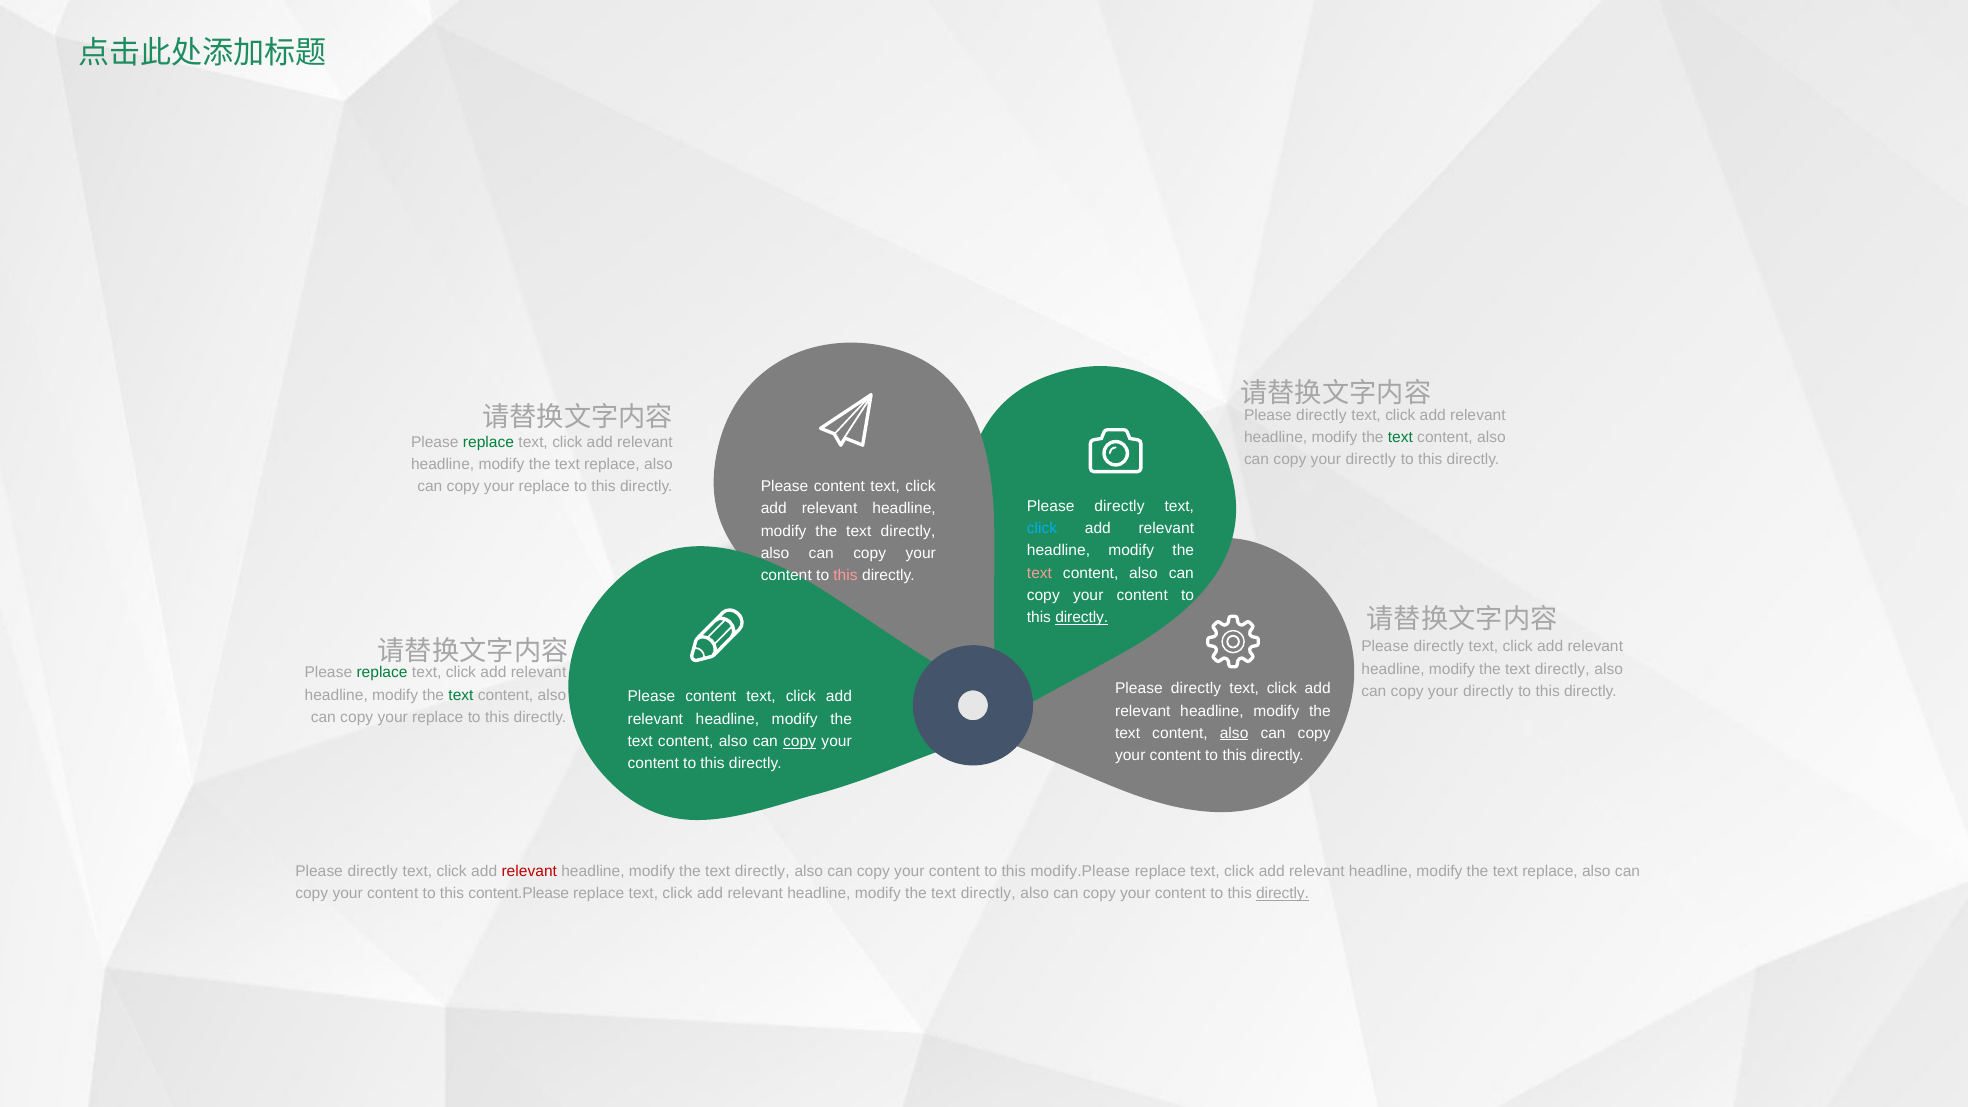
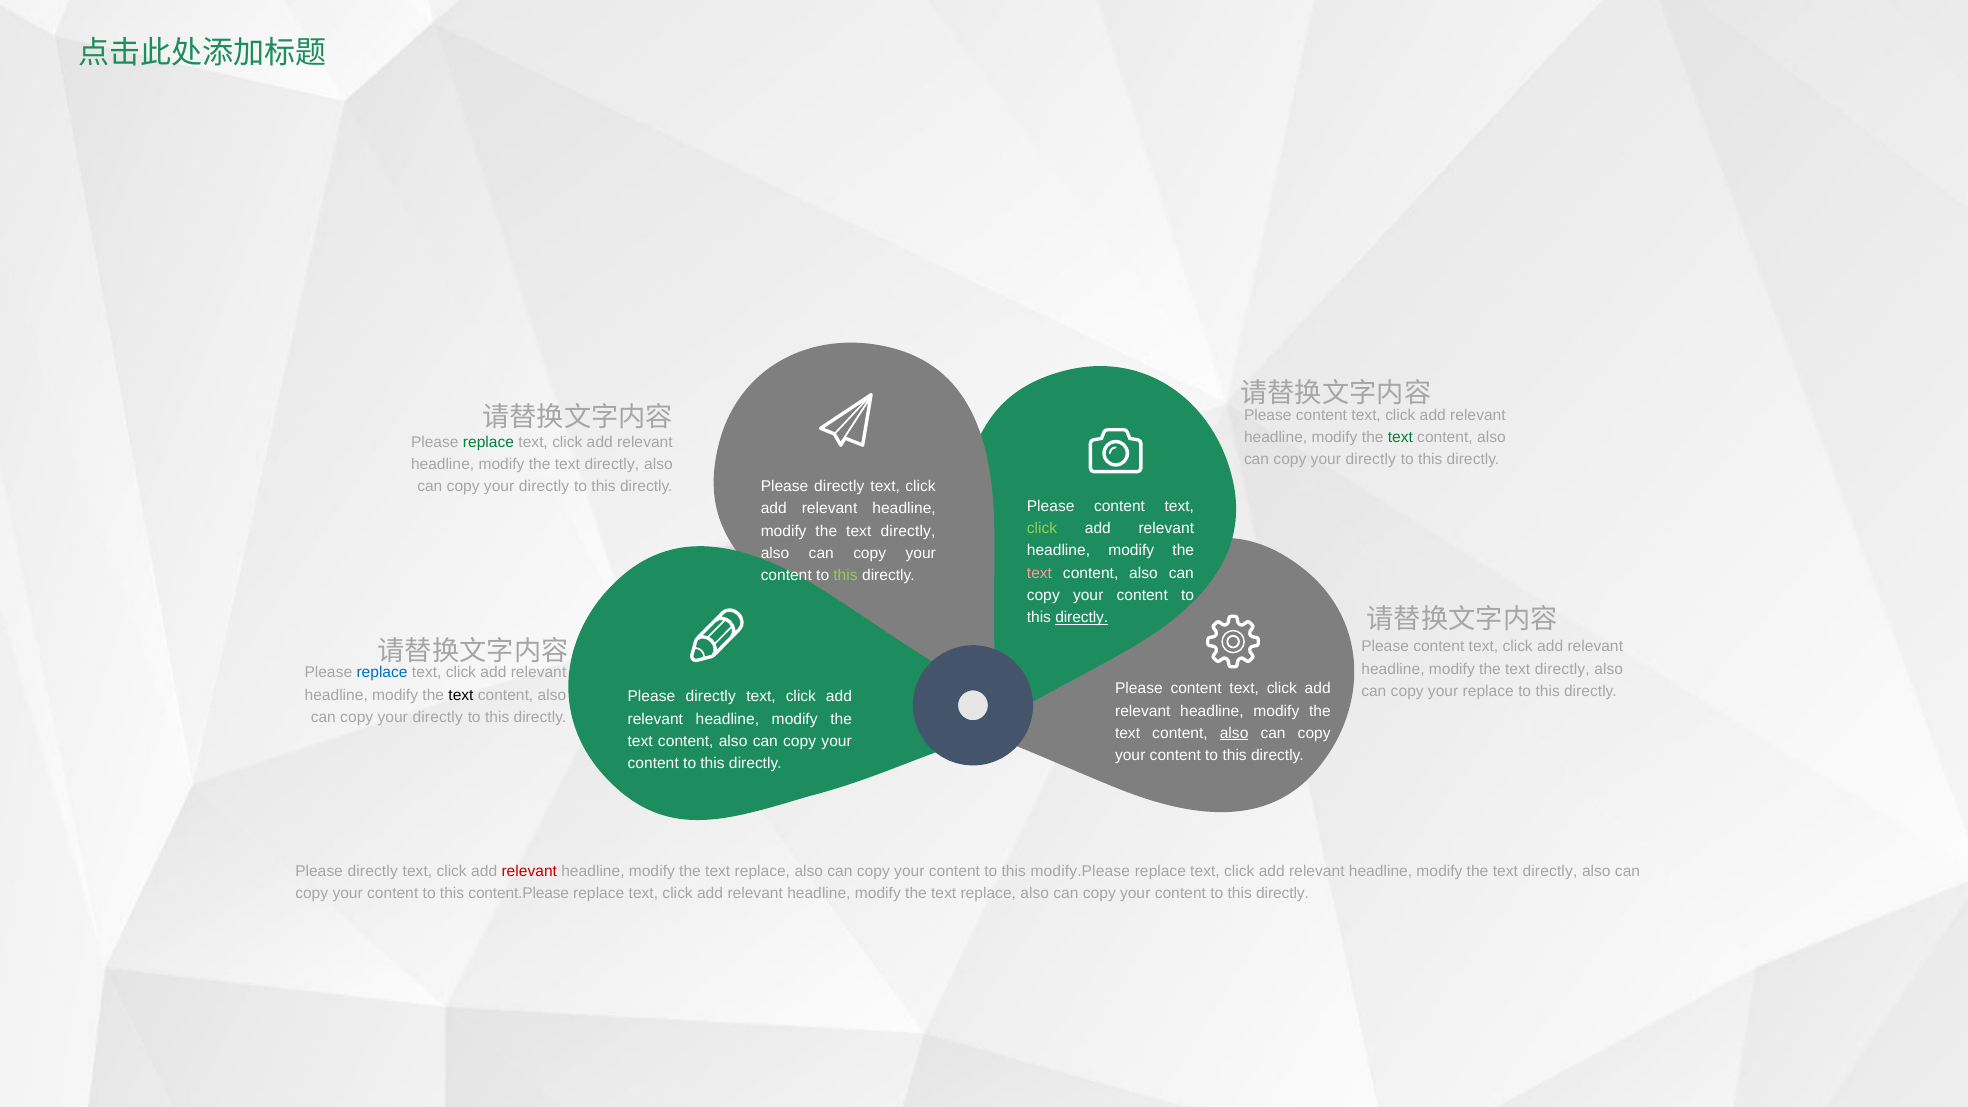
directly at (1321, 415): directly -> content
replace at (612, 464): replace -> directly
content at (839, 486): content -> directly
replace at (544, 487): replace -> directly
directly at (1119, 506): directly -> content
click at (1042, 528) colour: light blue -> light green
this at (846, 575) colour: pink -> light green
directly at (1439, 647): directly -> content
replace at (382, 673) colour: green -> blue
directly at (1196, 689): directly -> content
directly at (1488, 691): directly -> replace
text at (461, 695) colour: green -> black
content at (711, 697): content -> directly
replace at (438, 717): replace -> directly
copy at (800, 741) underline: present -> none
directly at (762, 871): directly -> replace
replace at (1550, 871): replace -> directly
directly at (988, 893): directly -> replace
directly at (1283, 893) underline: present -> none
